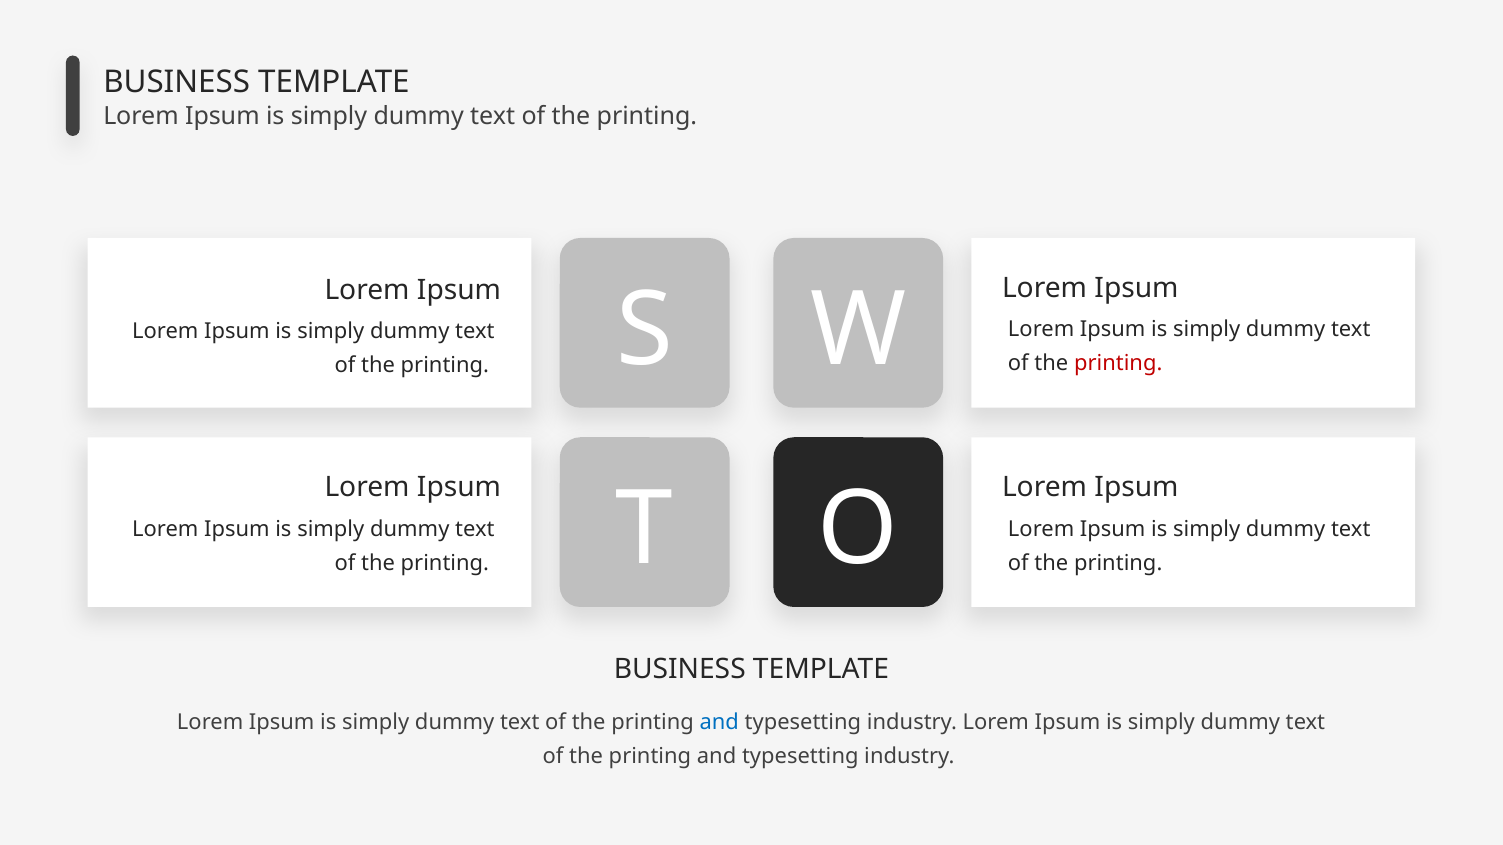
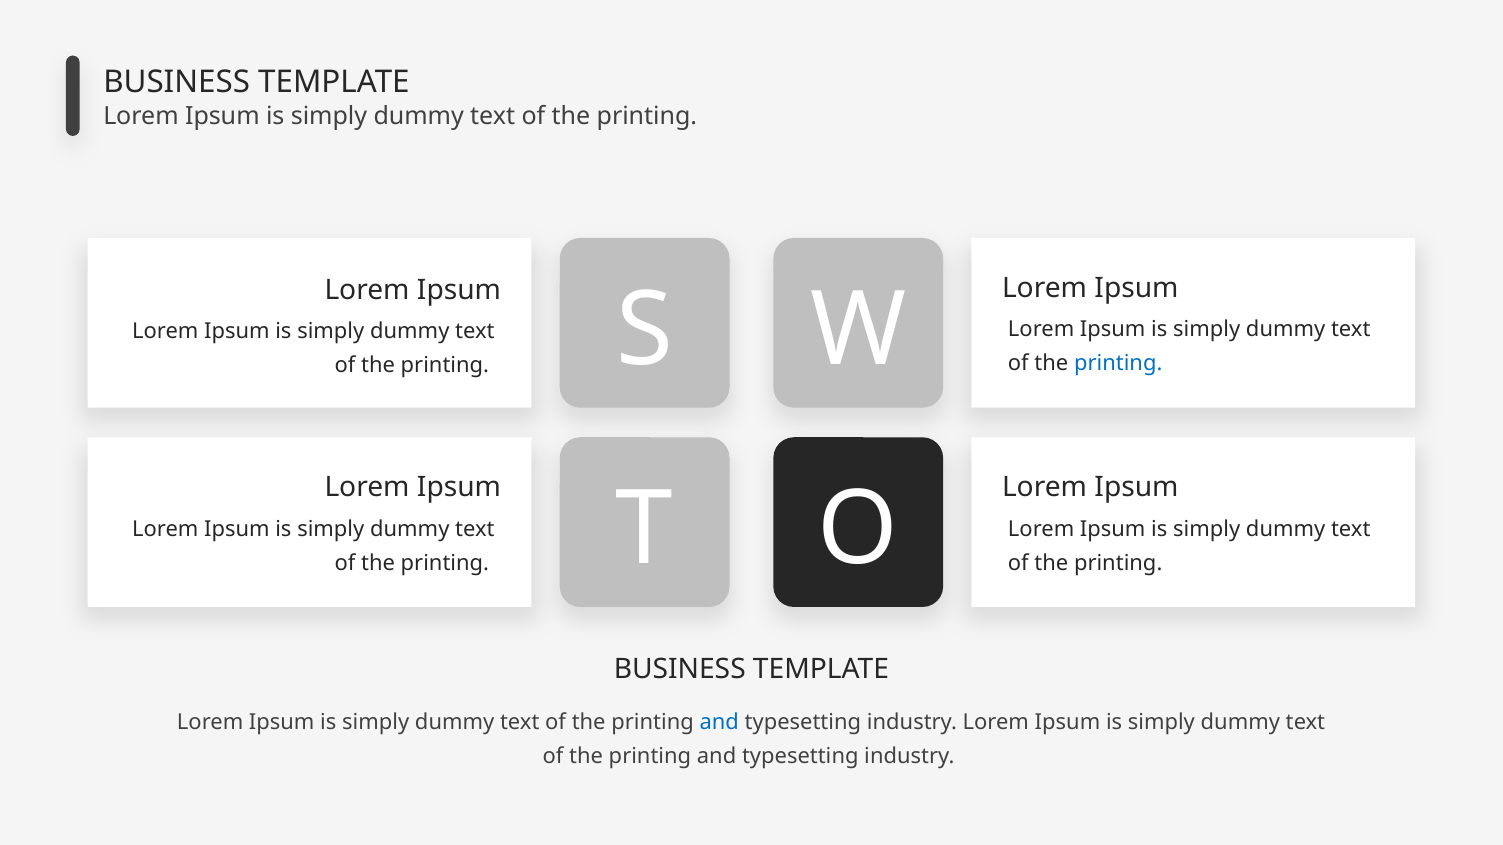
printing at (1118, 364) colour: red -> blue
